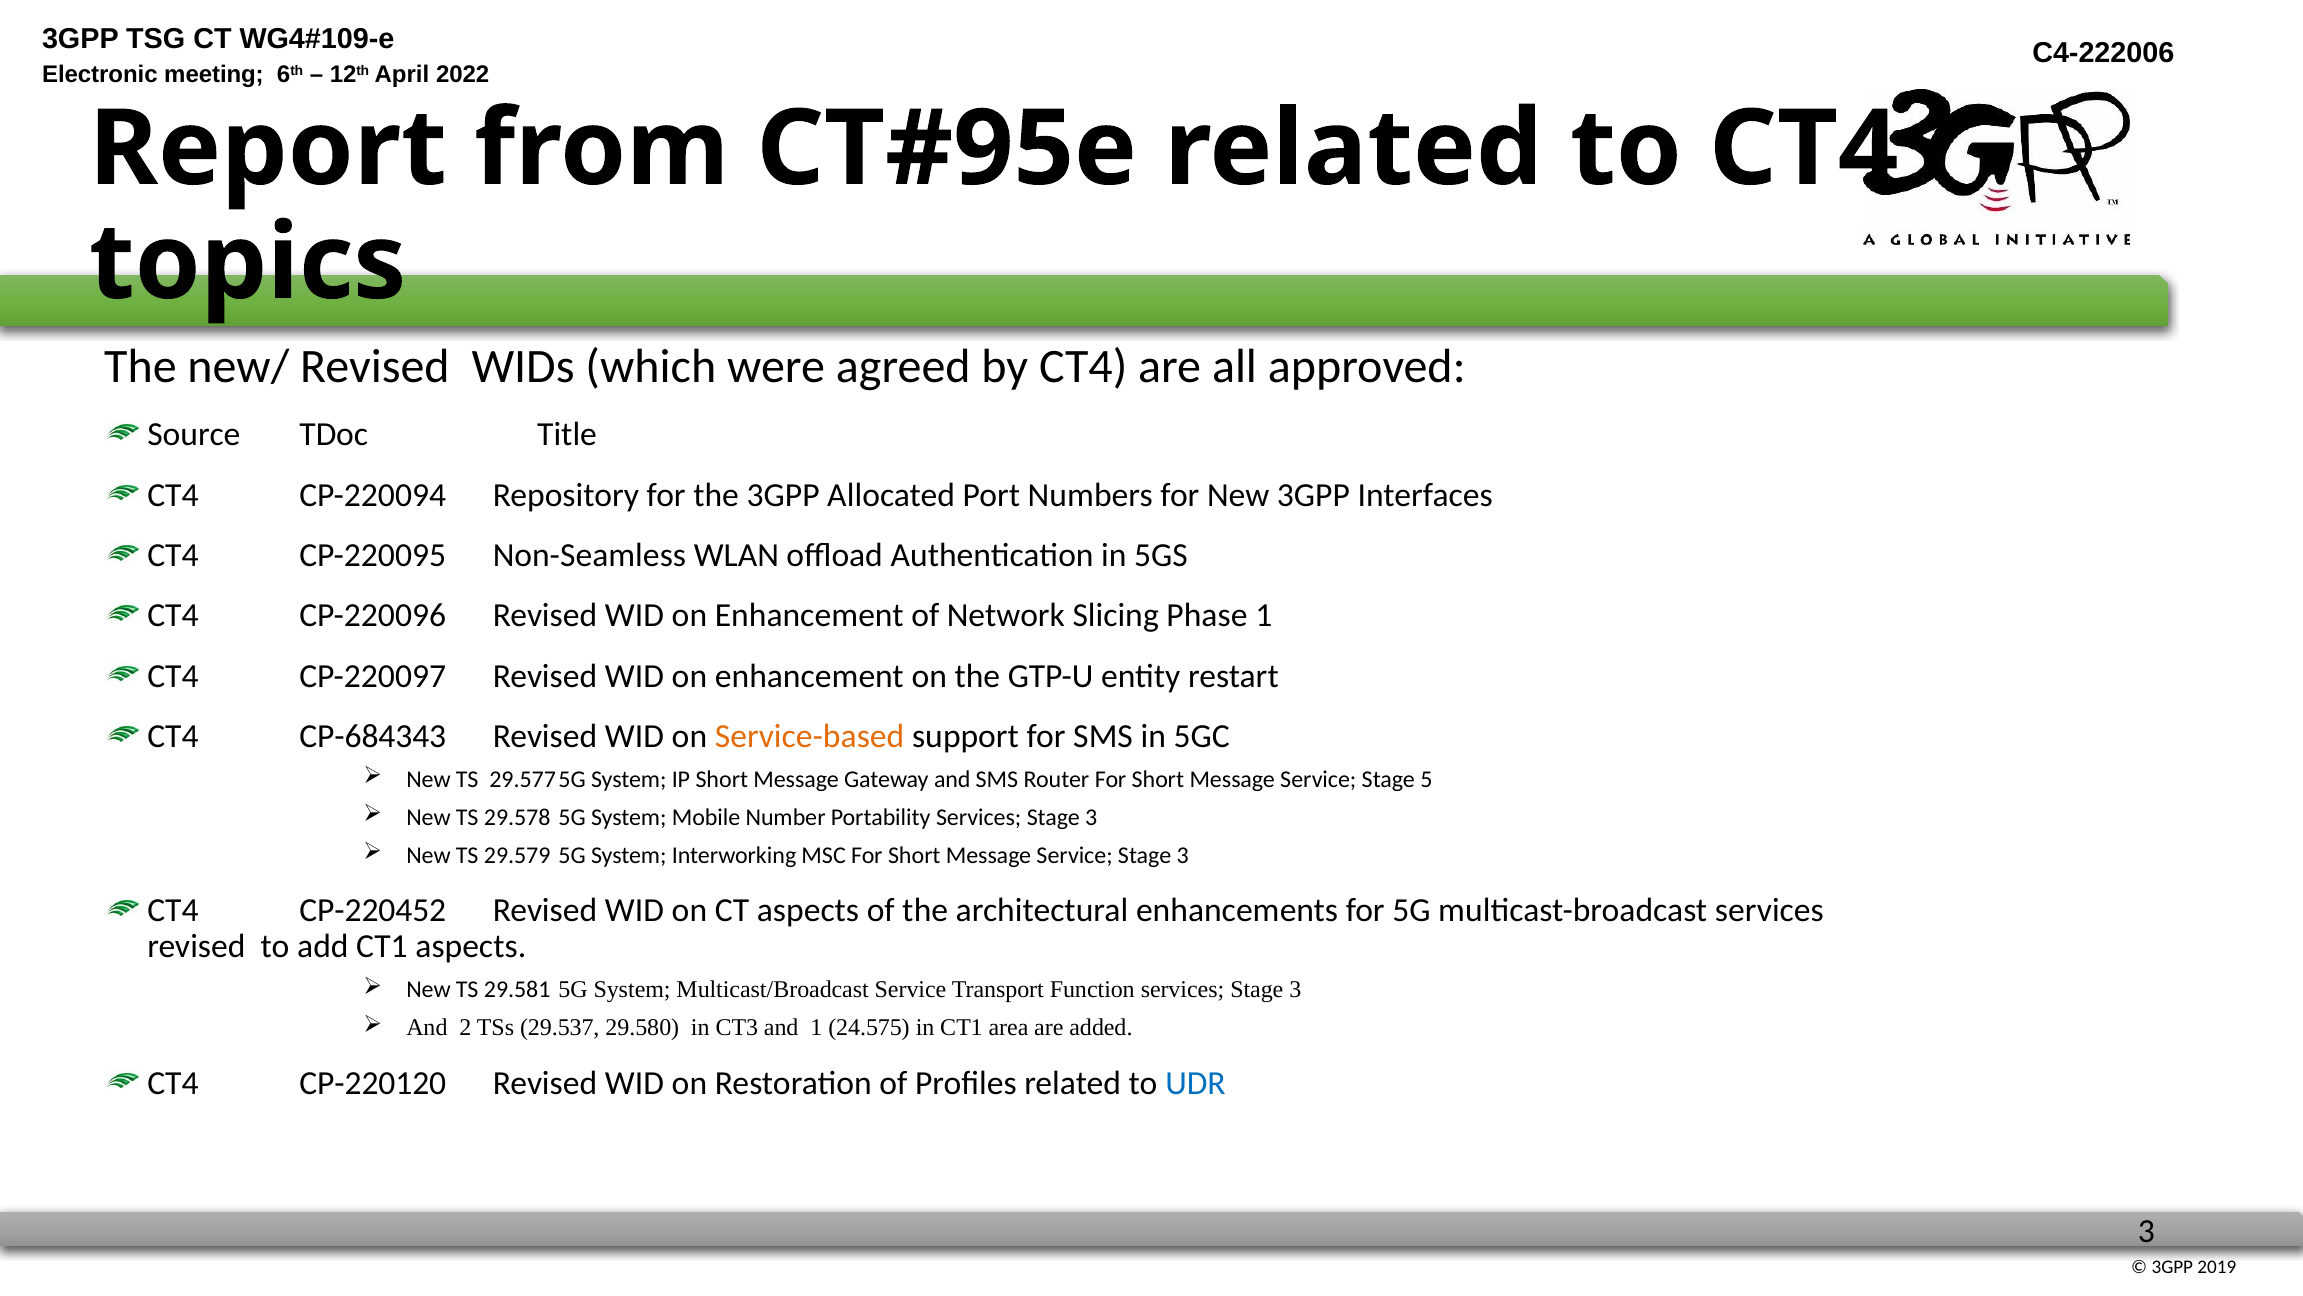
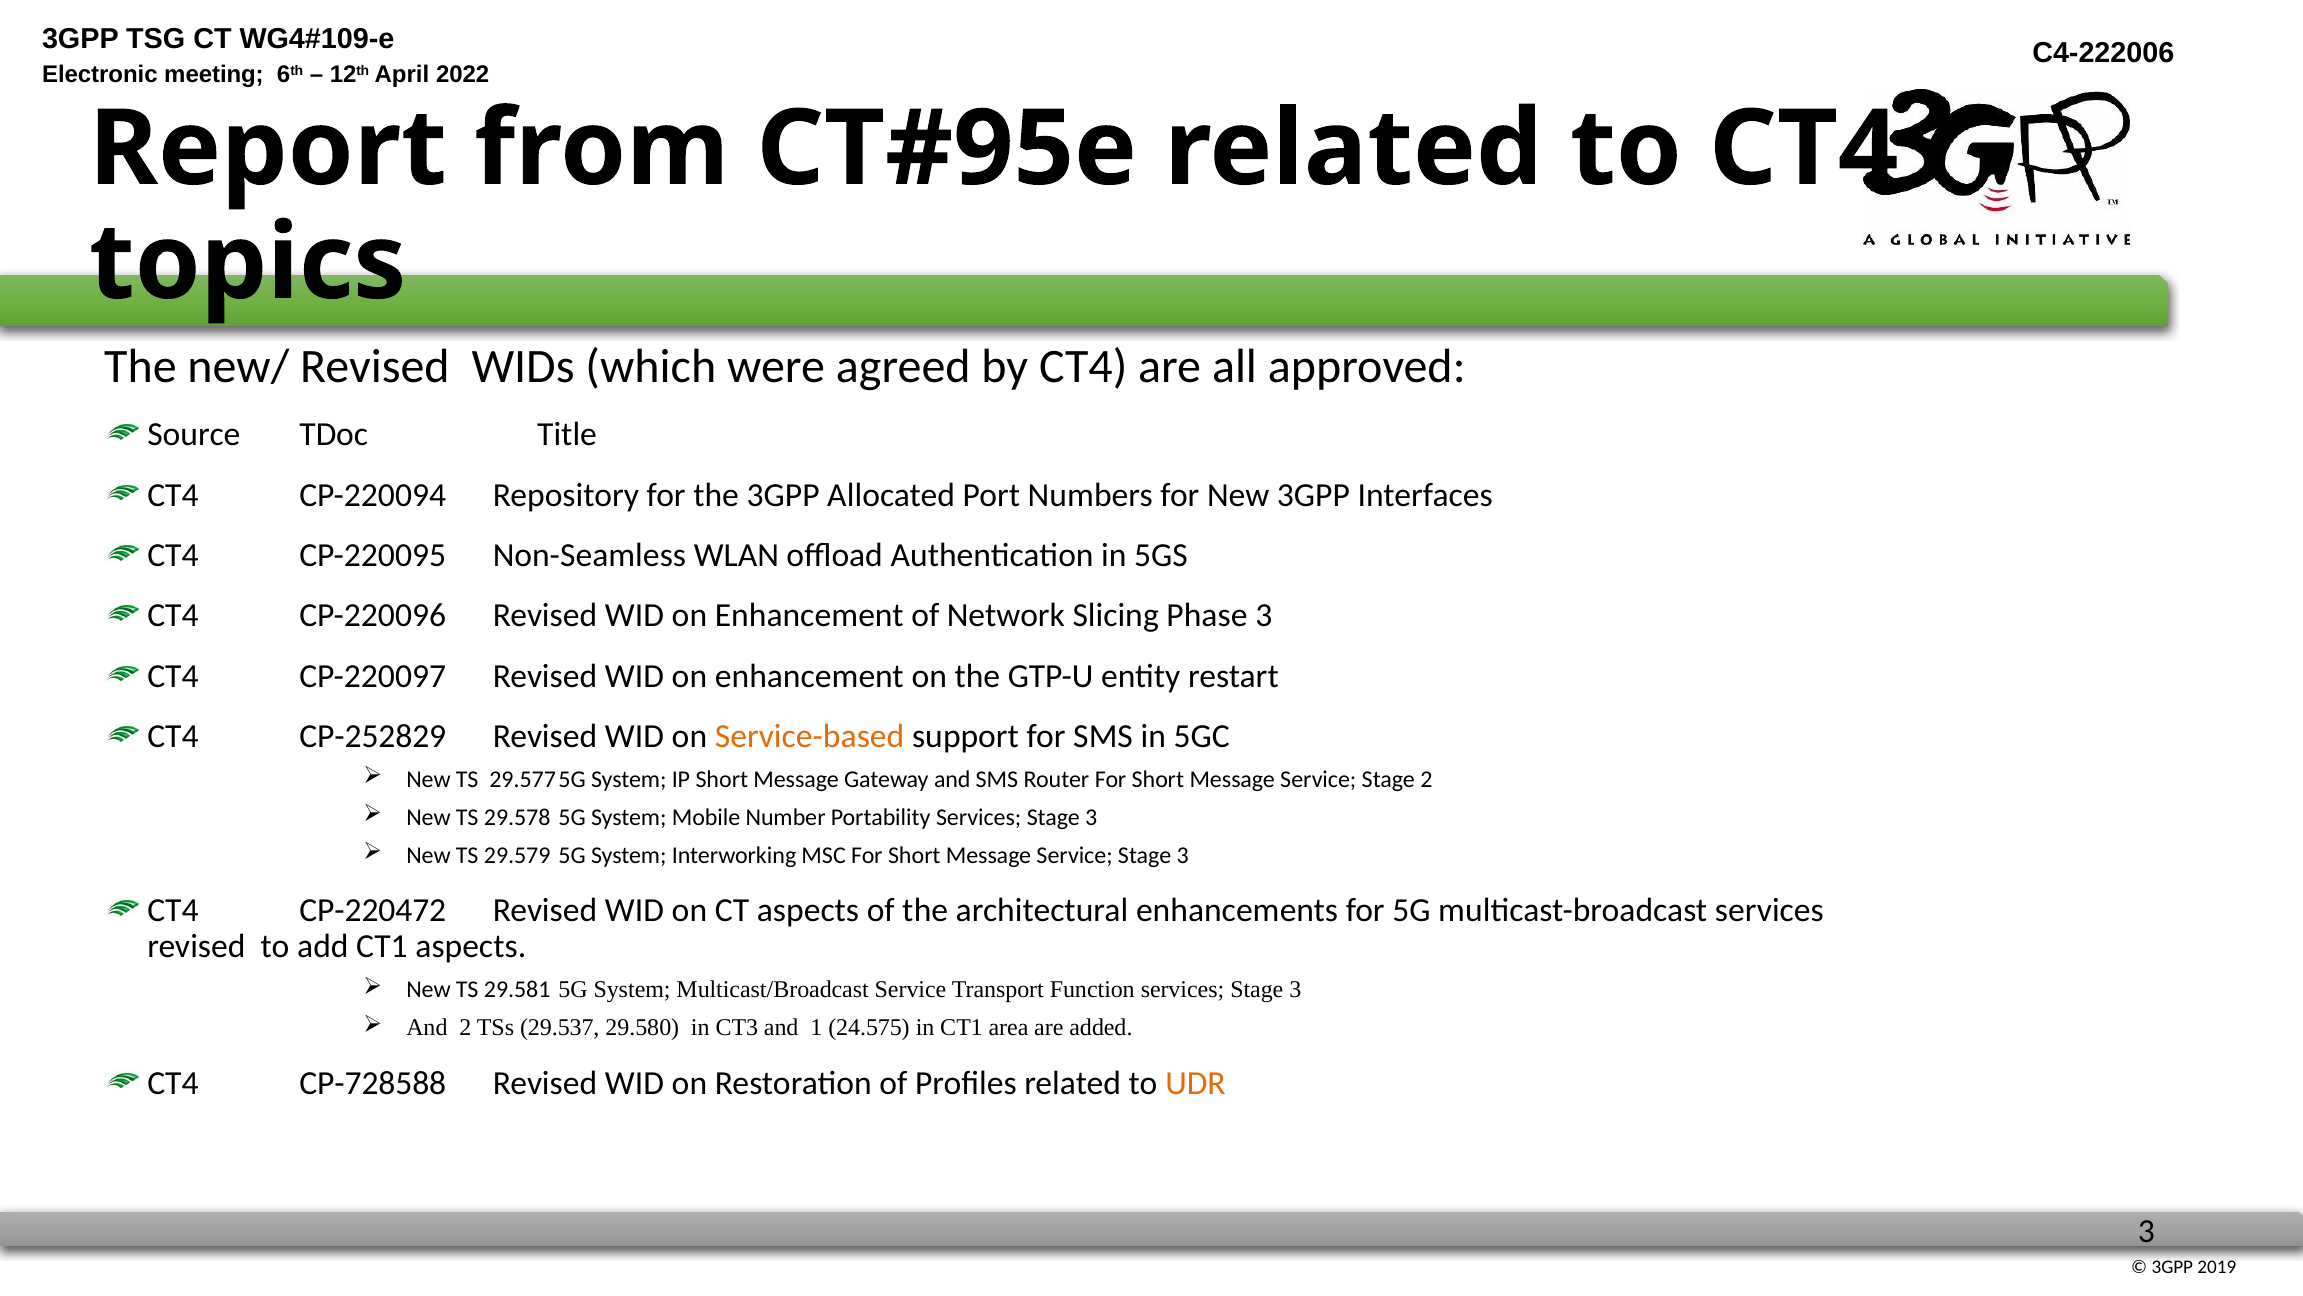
Phase 1: 1 -> 3
CP-684343: CP-684343 -> CP-252829
Stage 5: 5 -> 2
CP-220452: CP-220452 -> CP-220472
CP-220120: CP-220120 -> CP-728588
UDR colour: blue -> orange
